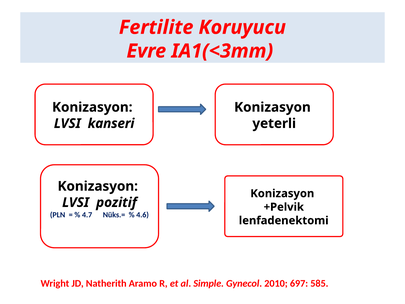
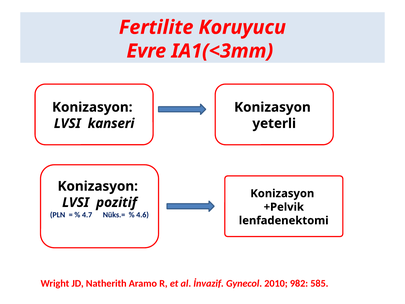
Simple: Simple -> İnvazif
697: 697 -> 982
